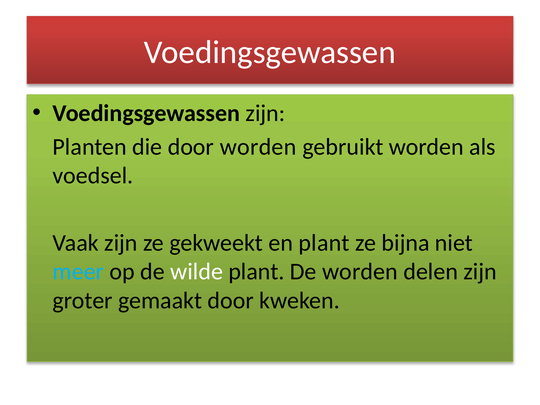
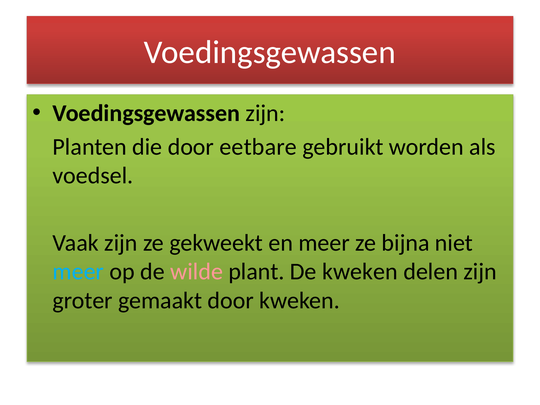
door worden: worden -> eetbare
en plant: plant -> meer
wilde colour: white -> pink
De worden: worden -> kweken
